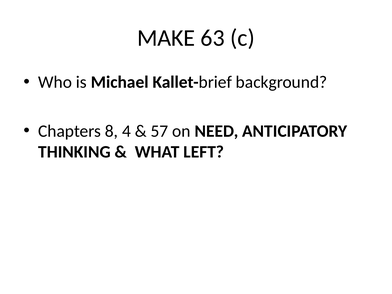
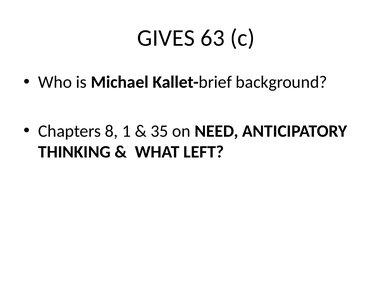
MAKE: MAKE -> GIVES
4: 4 -> 1
57: 57 -> 35
